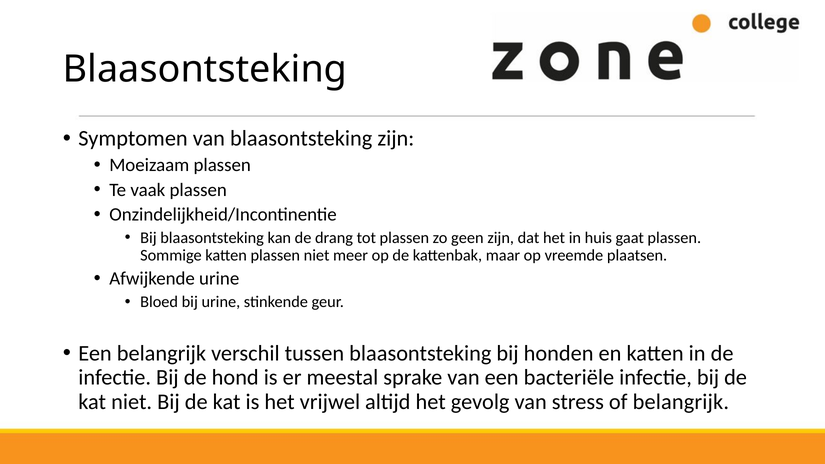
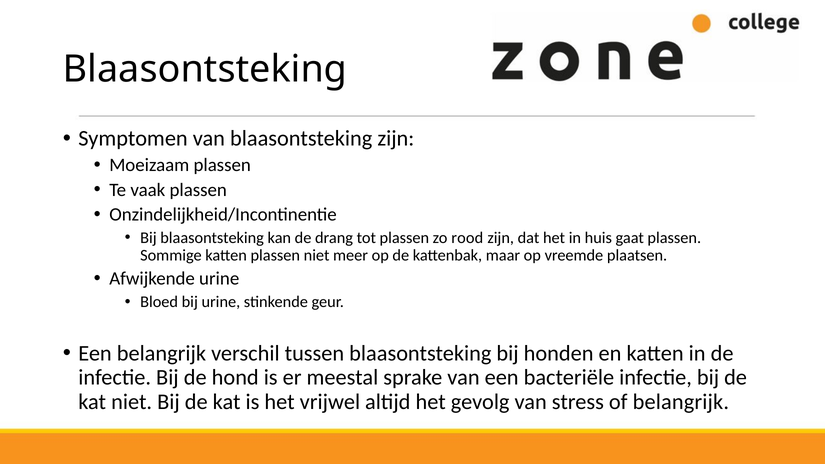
geen: geen -> rood
